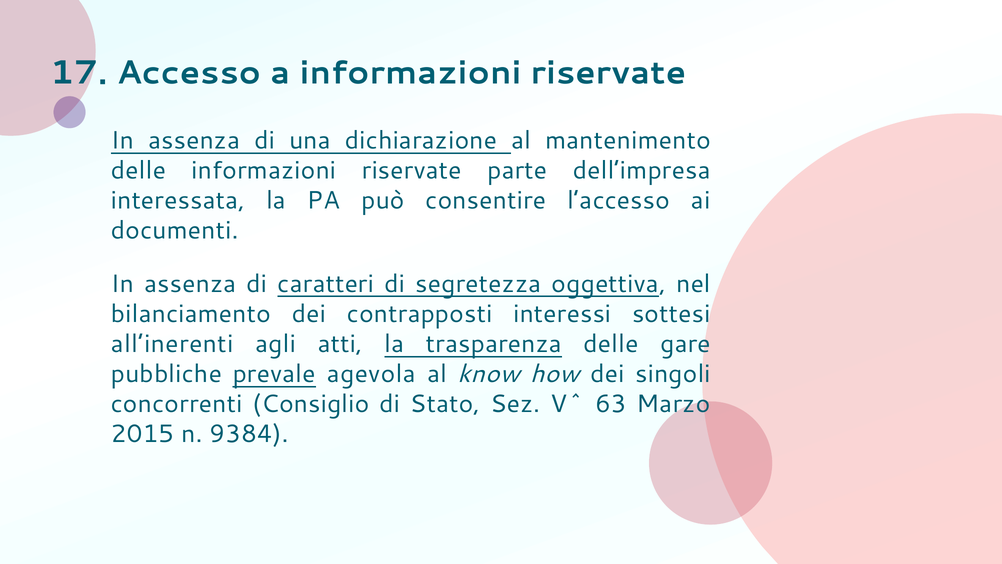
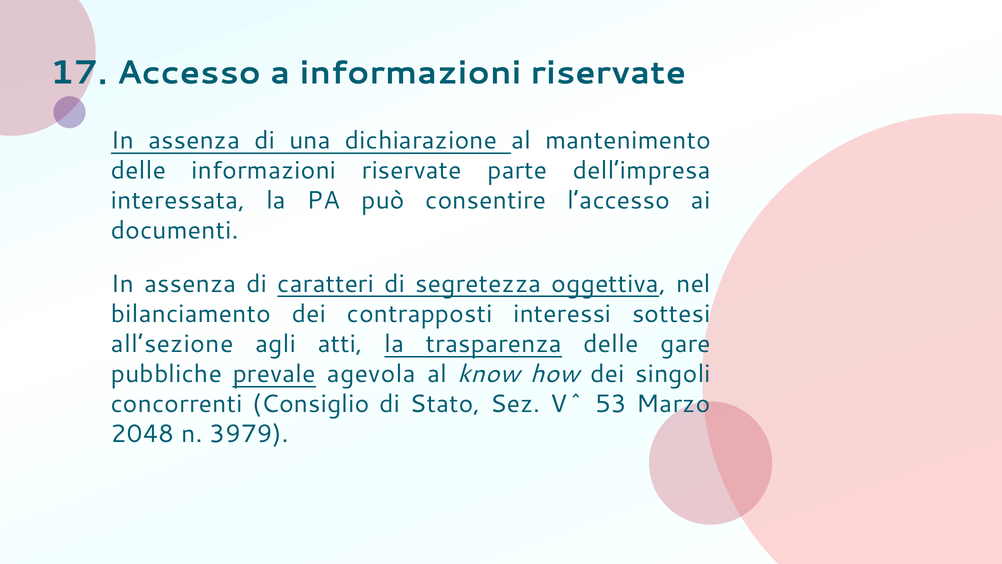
all’inerenti: all’inerenti -> all’sezione
63: 63 -> 53
2015: 2015 -> 2048
9384: 9384 -> 3979
